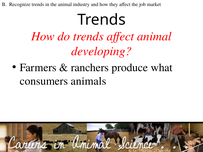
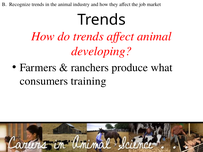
animals: animals -> training
